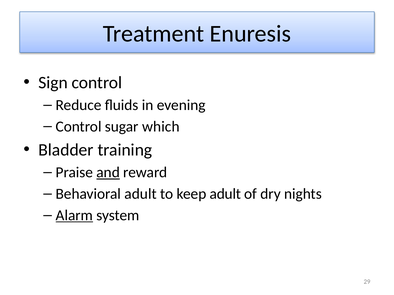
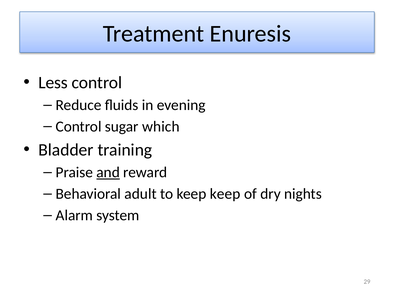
Sign: Sign -> Less
keep adult: adult -> keep
Alarm underline: present -> none
